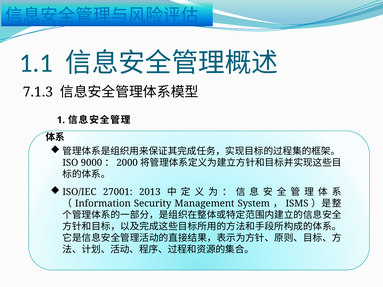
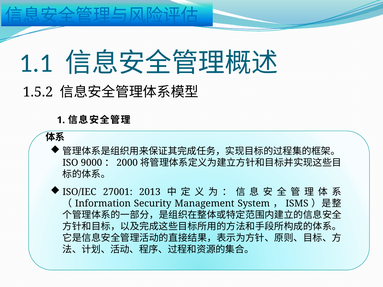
7.1.3: 7.1.3 -> 1.5.2
